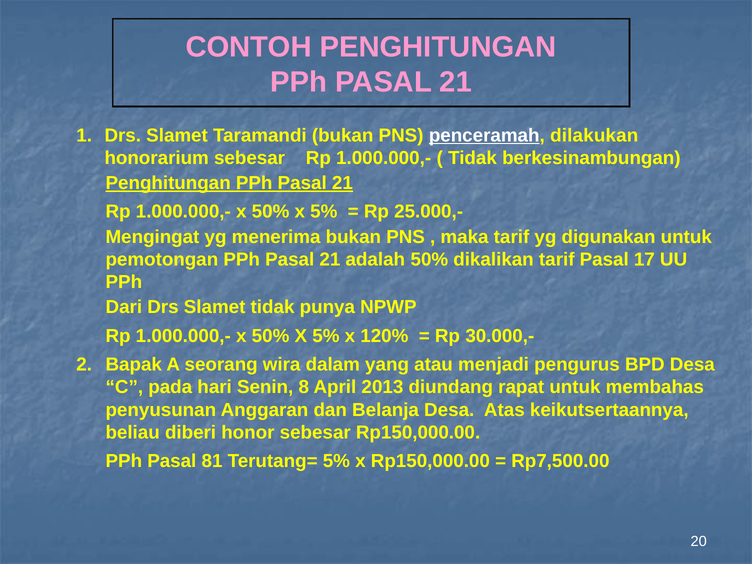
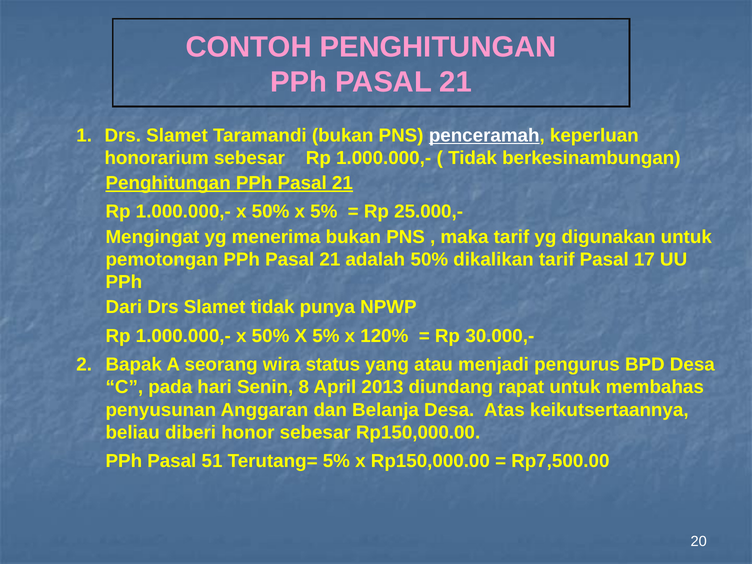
dilakukan: dilakukan -> keperluan
dalam: dalam -> status
81: 81 -> 51
